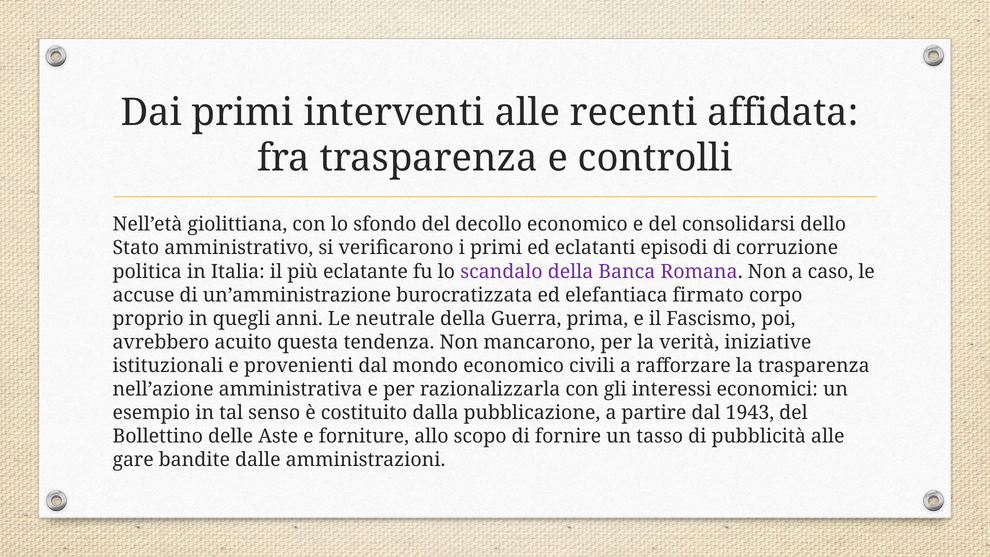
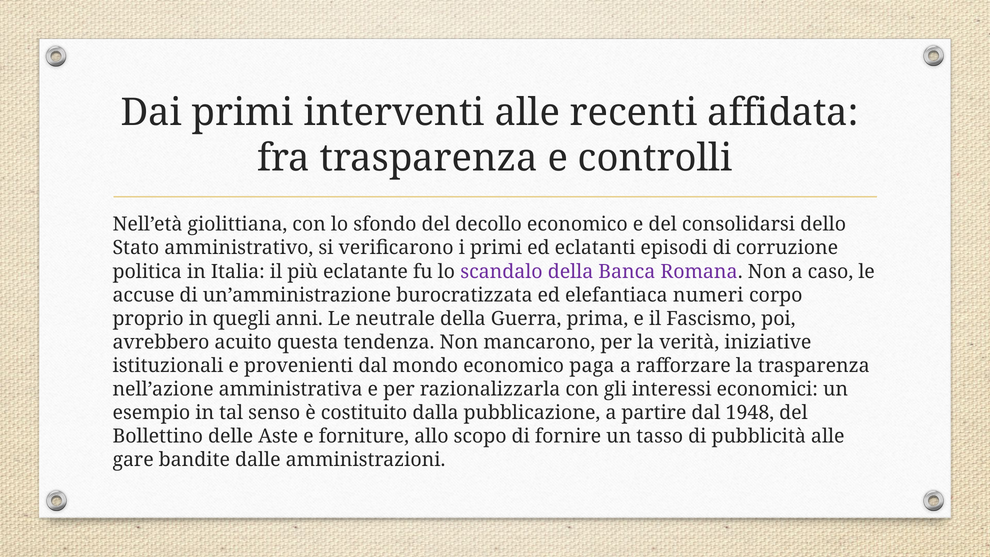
firmato: firmato -> numeri
civili: civili -> paga
1943: 1943 -> 1948
